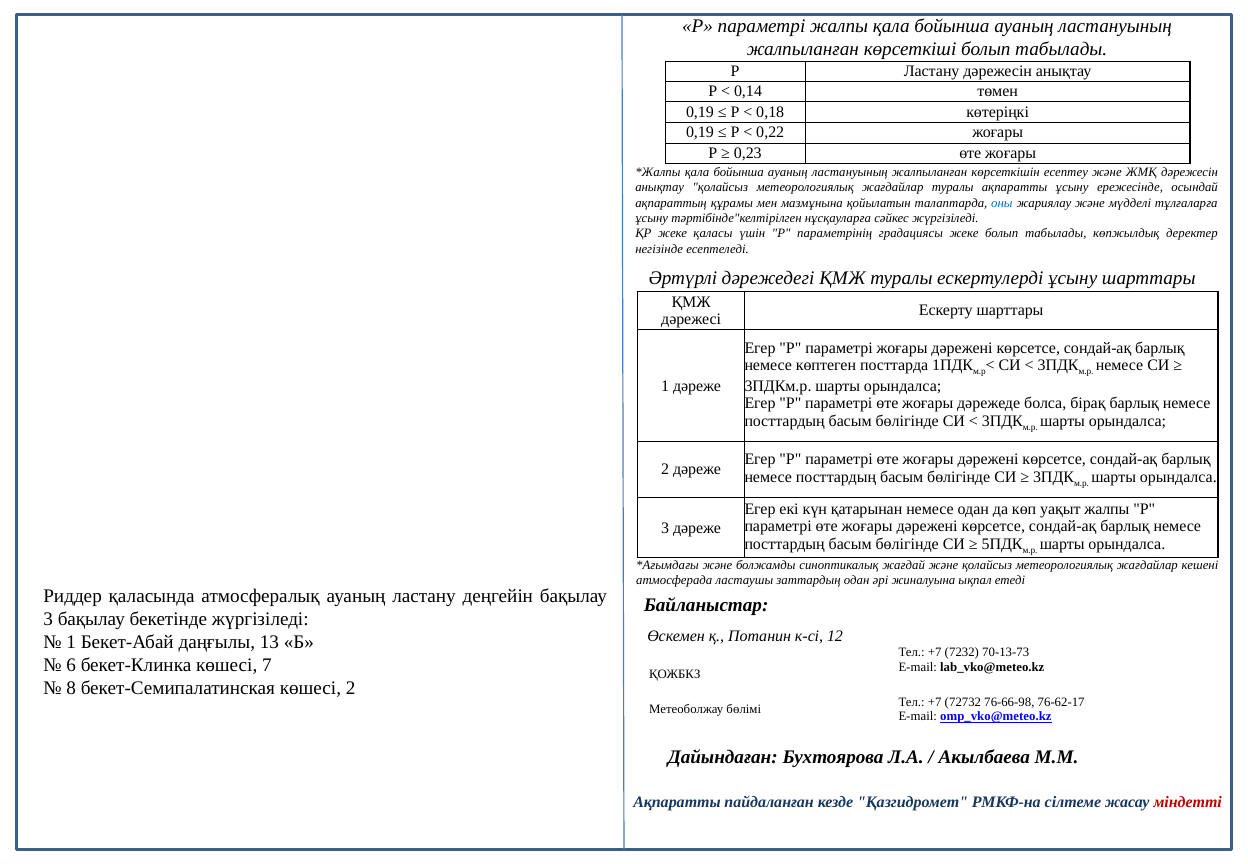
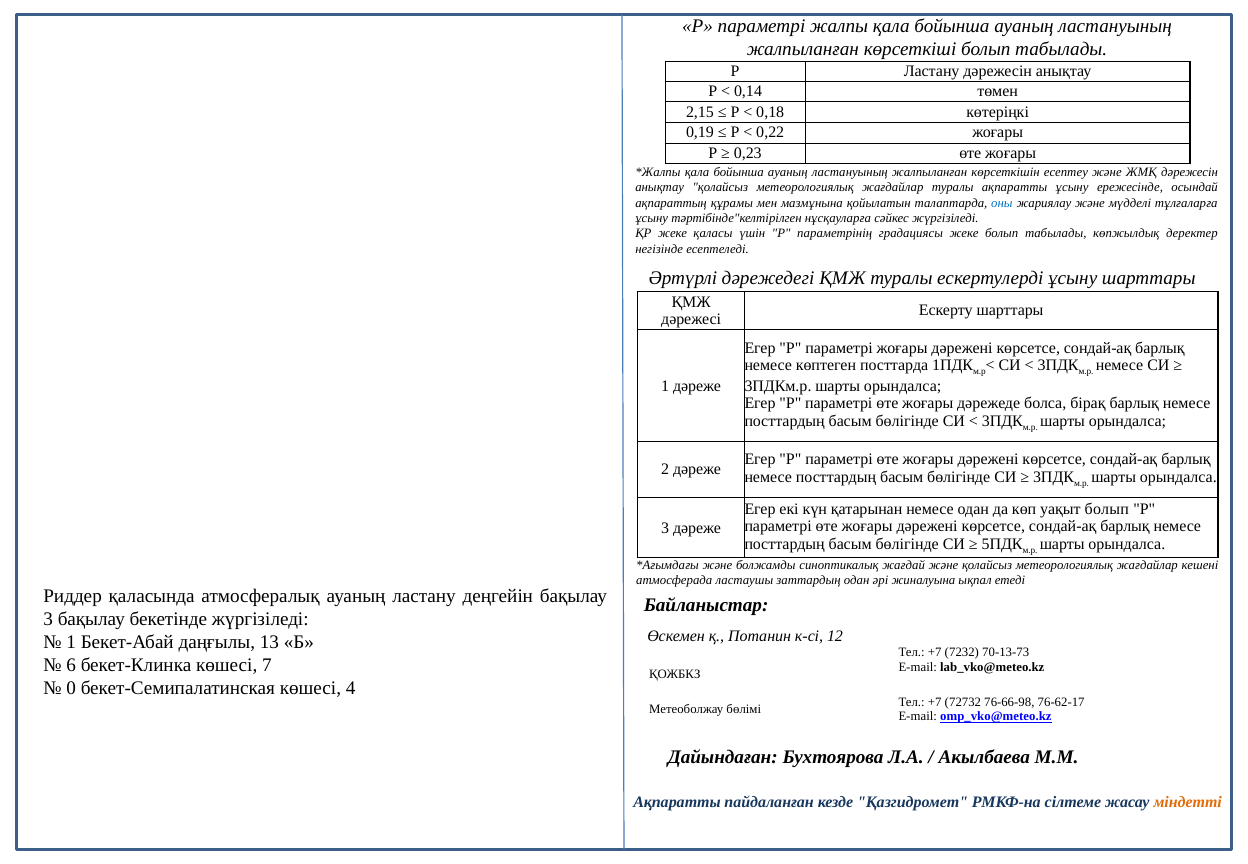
0,19 at (700, 112): 0,19 -> 2,15
уақыт жалпы: жалпы -> болып
8: 8 -> 0
көшесі 2: 2 -> 4
міндетті colour: red -> orange
